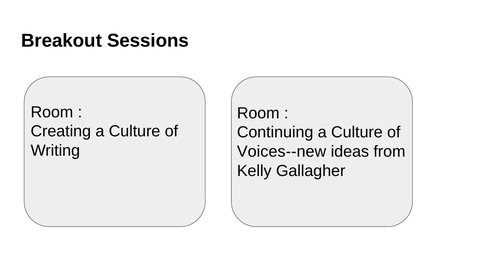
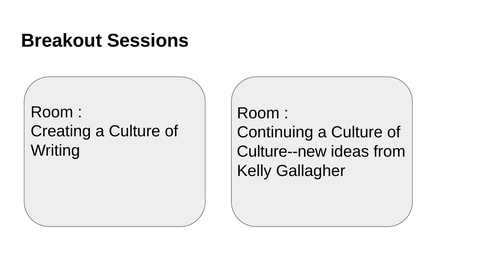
Voices--new: Voices--new -> Culture--new
